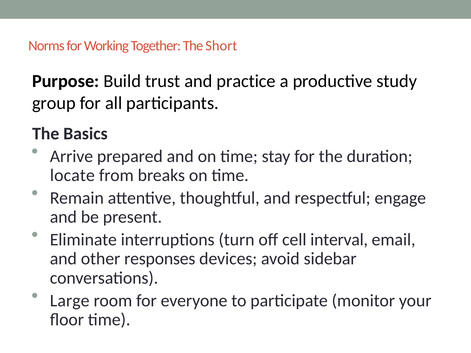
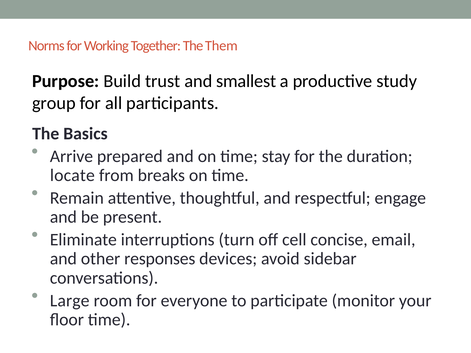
Short: Short -> Them
practice: practice -> smallest
interval: interval -> concise
